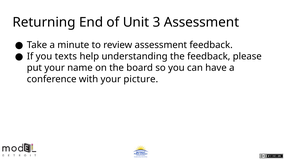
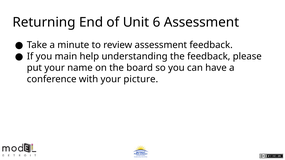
3: 3 -> 6
texts: texts -> main
